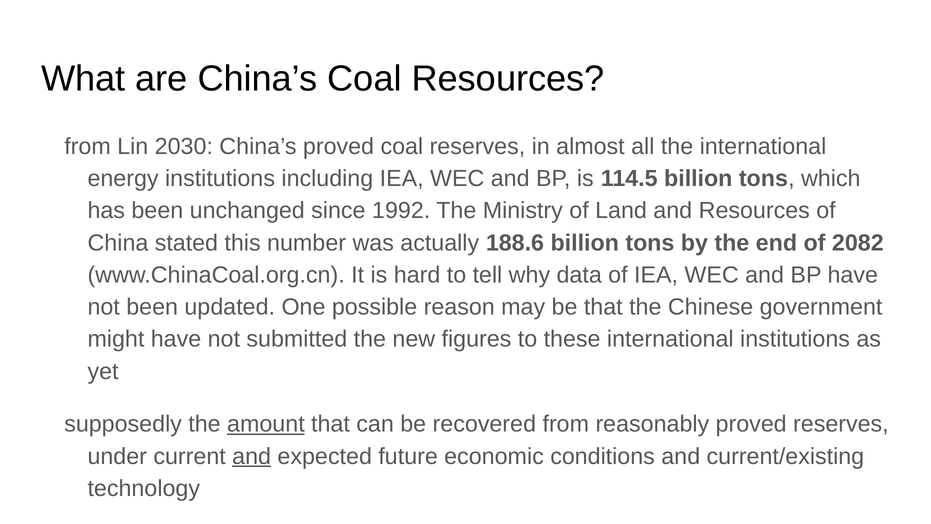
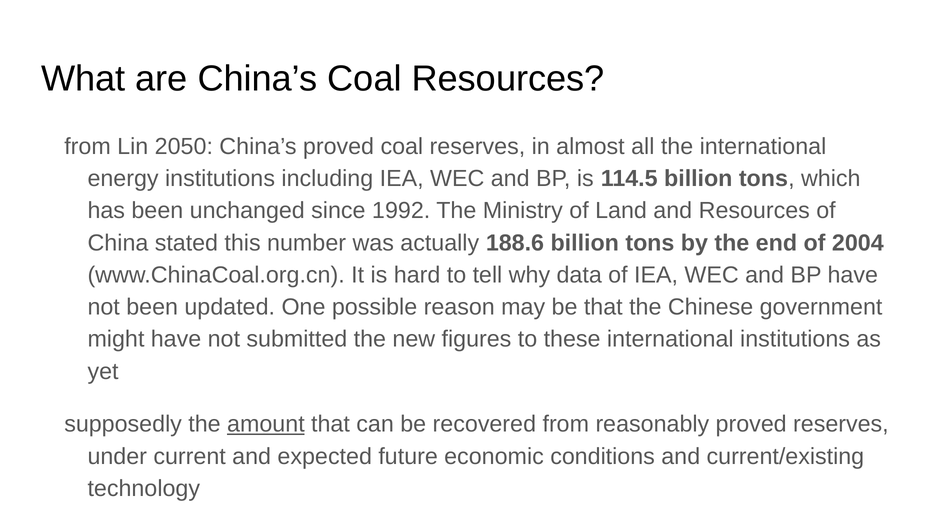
2030: 2030 -> 2050
2082: 2082 -> 2004
and at (252, 456) underline: present -> none
